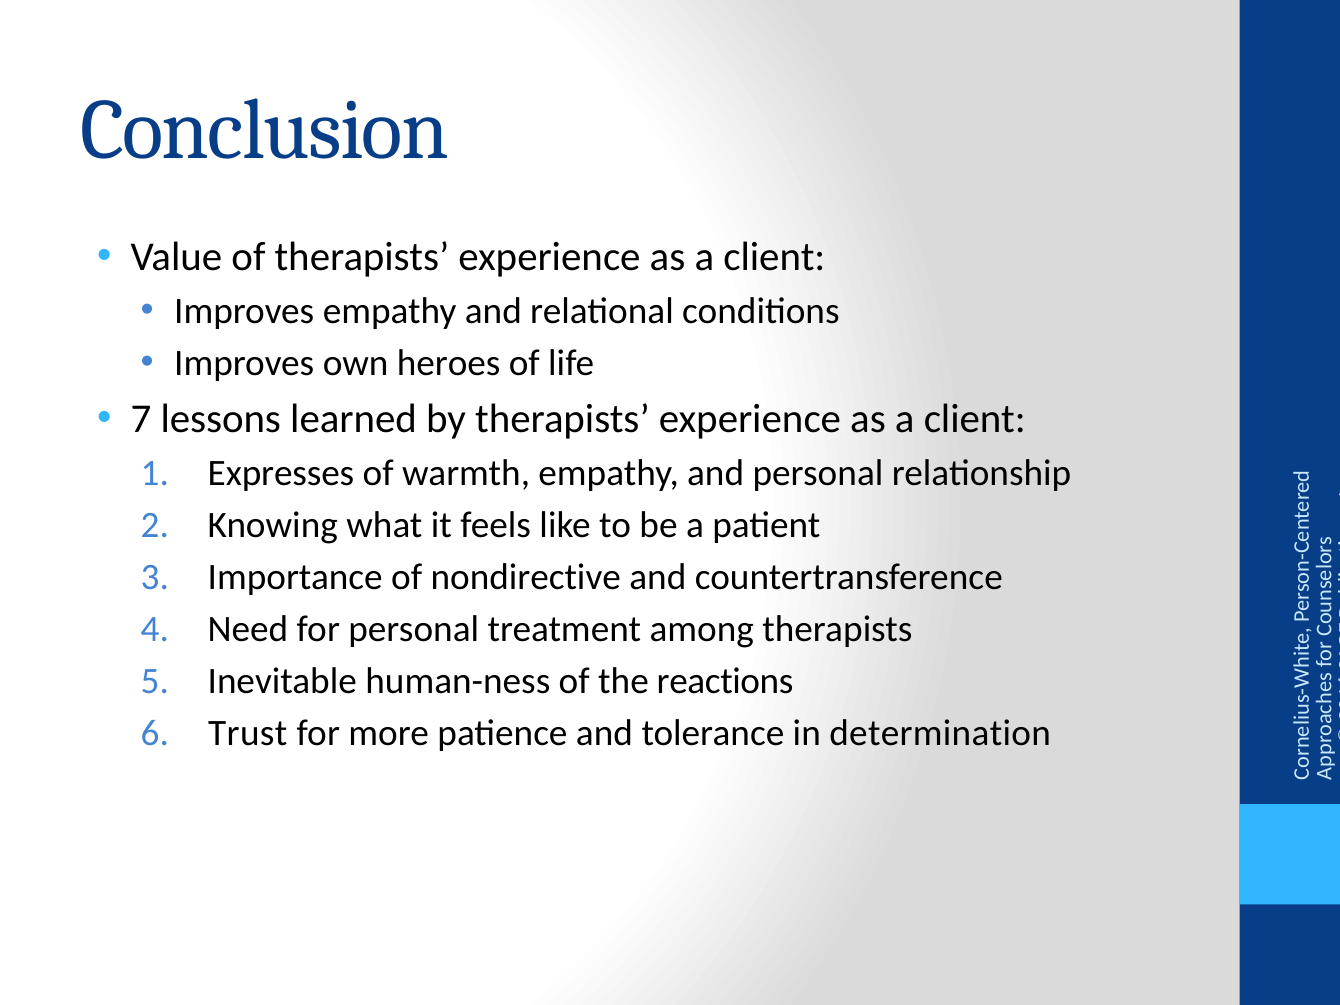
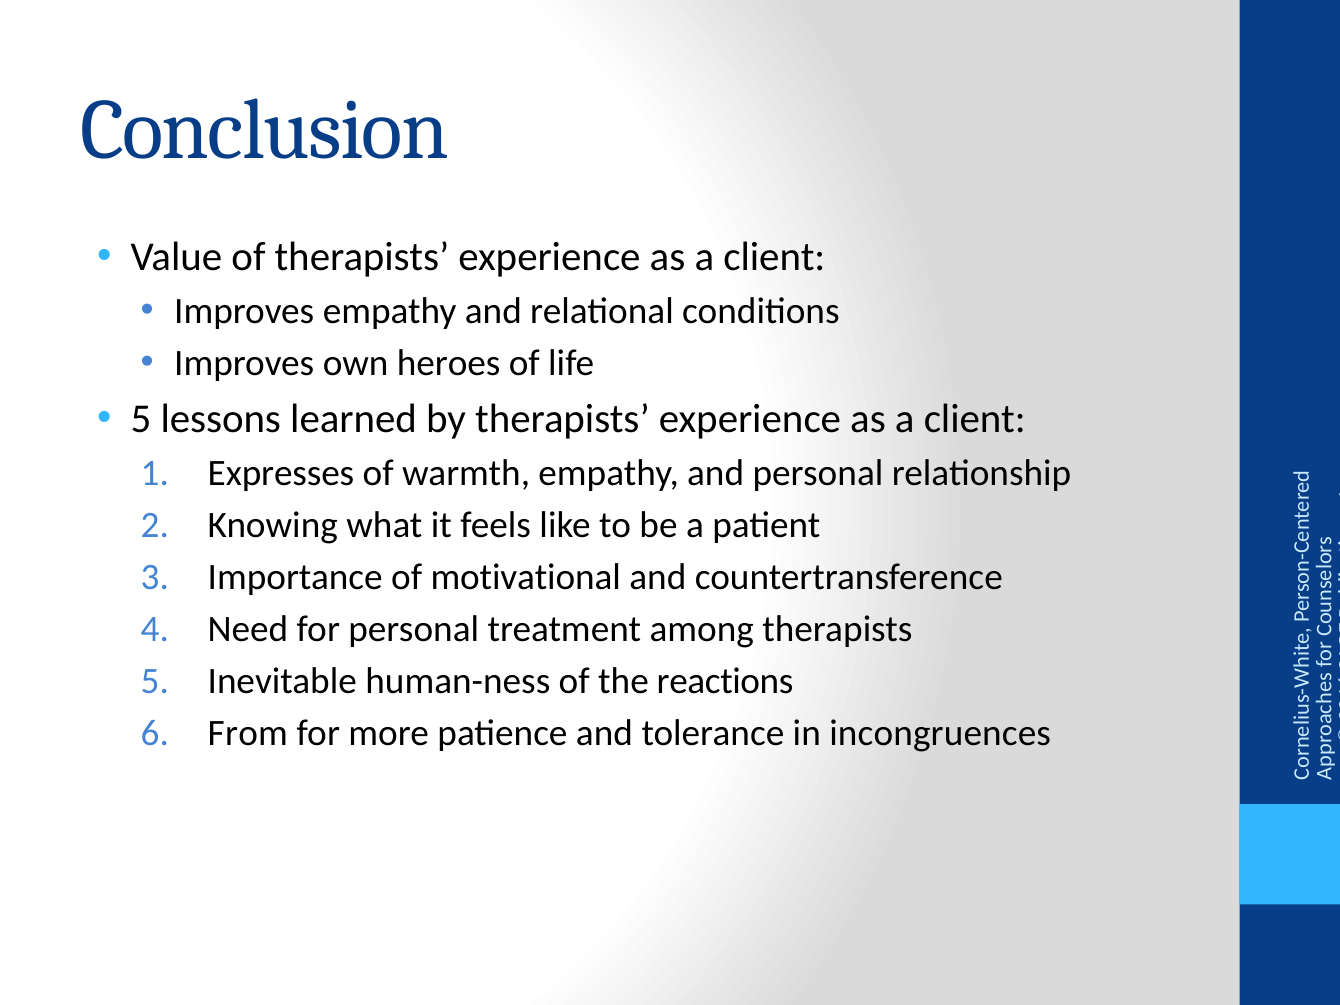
7 at (141, 419): 7 -> 5
nondirective: nondirective -> motivational
Trust: Trust -> From
determination: determination -> incongruences
